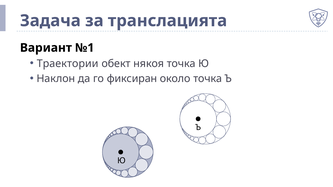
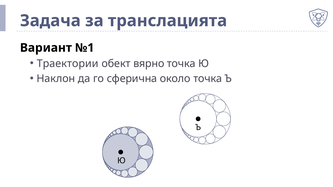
някоя: някоя -> вярно
фиксиран: фиксиран -> сферична
